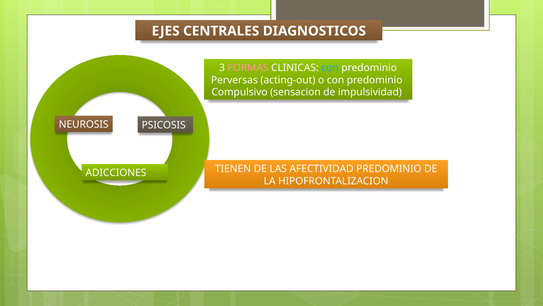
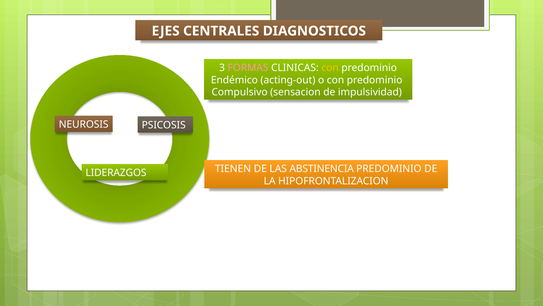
con at (330, 68) colour: light blue -> yellow
Perversas: Perversas -> Endémico
AFECTIVIDAD: AFECTIVIDAD -> ABSTINENCIA
ADICCIONES: ADICCIONES -> LIDERAZGOS
